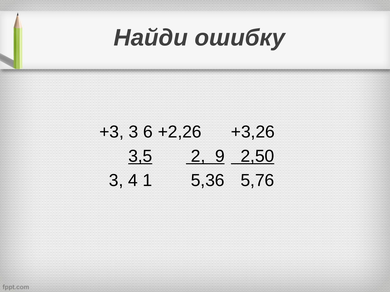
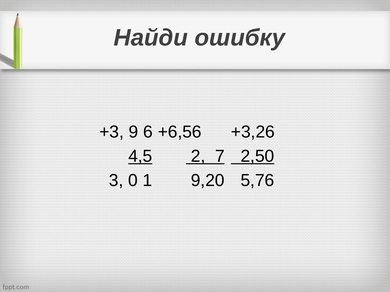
+3 3: 3 -> 9
+2,26: +2,26 -> +6,56
3,5: 3,5 -> 4,5
9: 9 -> 7
4: 4 -> 0
5,36: 5,36 -> 9,20
